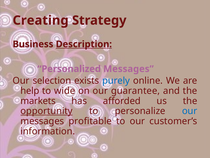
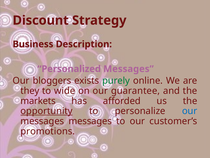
Creating: Creating -> Discount
Description underline: present -> none
selection: selection -> bloggers
purely colour: blue -> green
help: help -> they
messages profitable: profitable -> messages
information: information -> promotions
